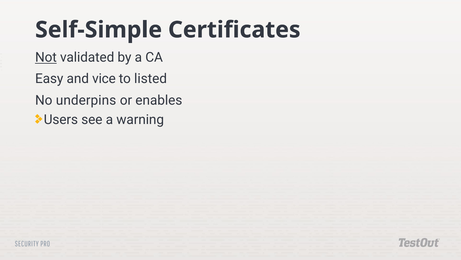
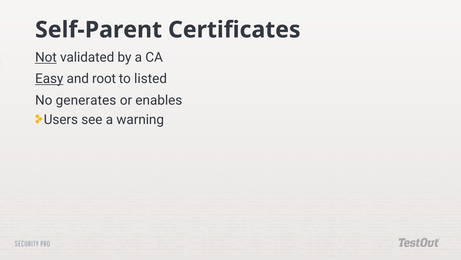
Self-Simple: Self-Simple -> Self-Parent
Easy underline: none -> present
vice: vice -> root
underpins: underpins -> generates
